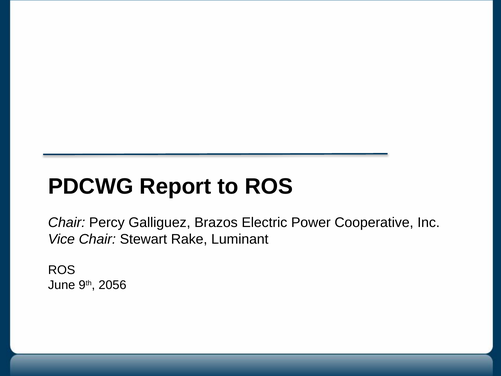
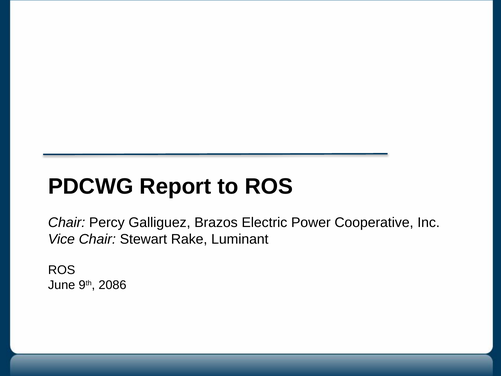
2056: 2056 -> 2086
